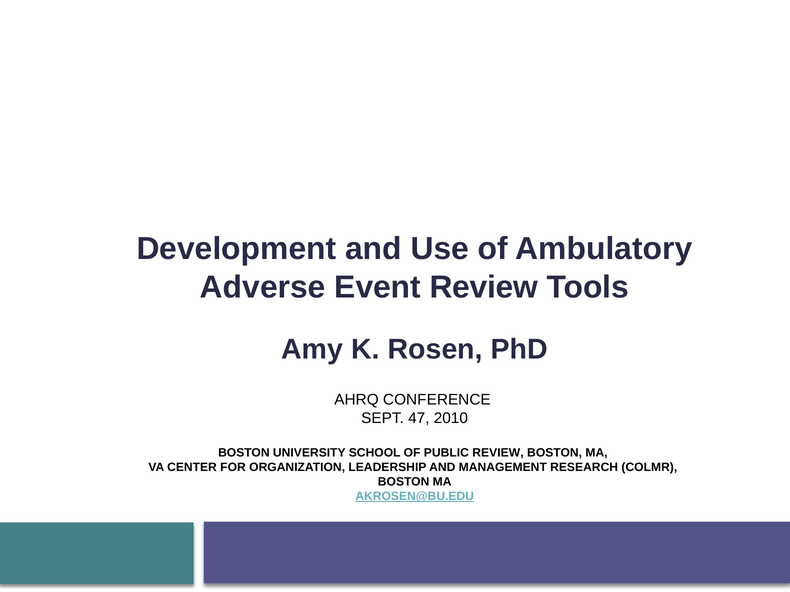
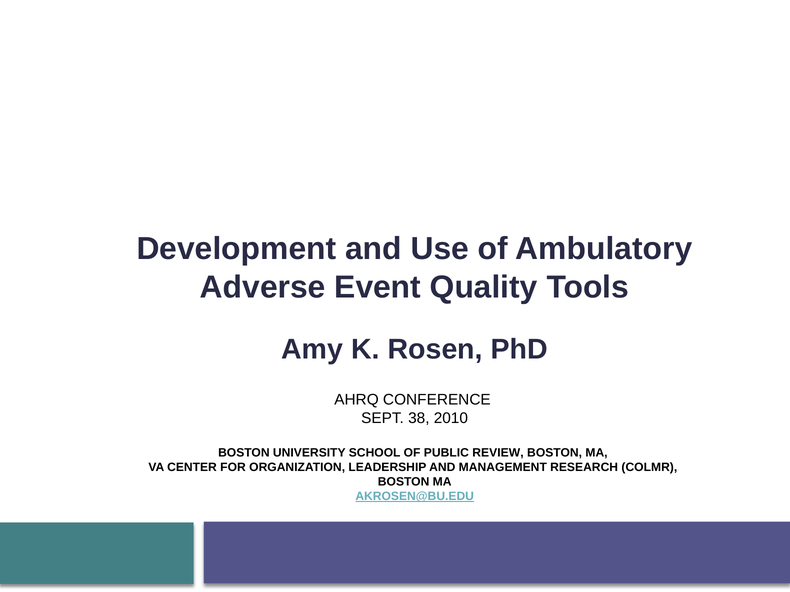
Event Review: Review -> Quality
47: 47 -> 38
